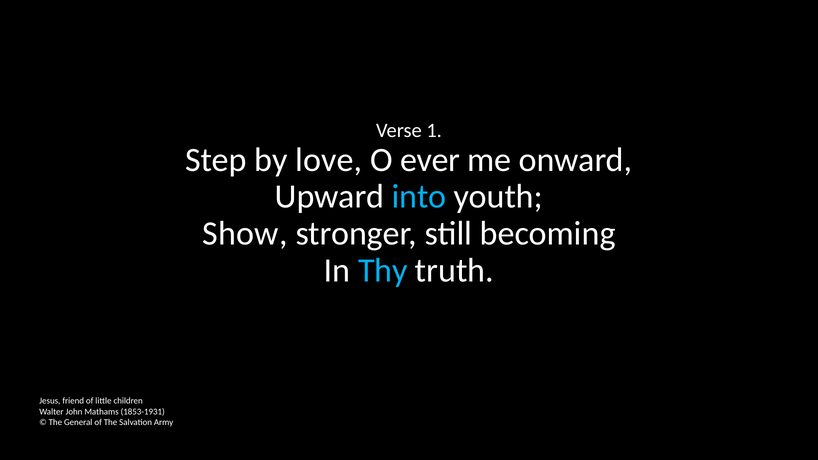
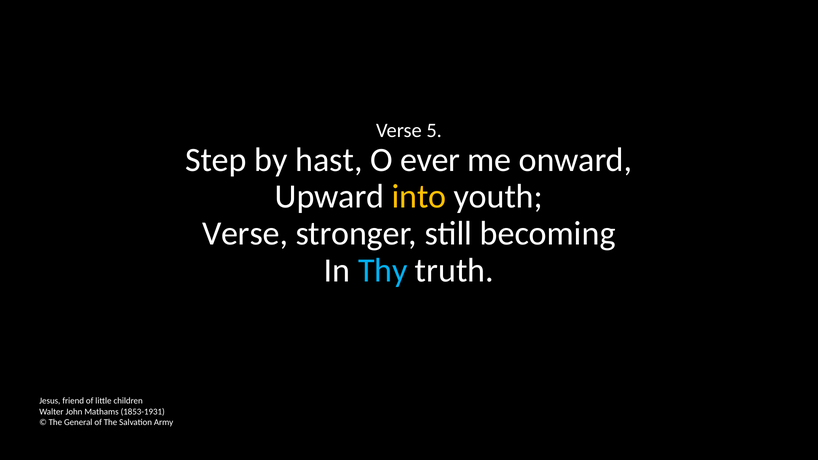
1: 1 -> 5
love: love -> hast
into colour: light blue -> yellow
Show at (245, 234): Show -> Verse
